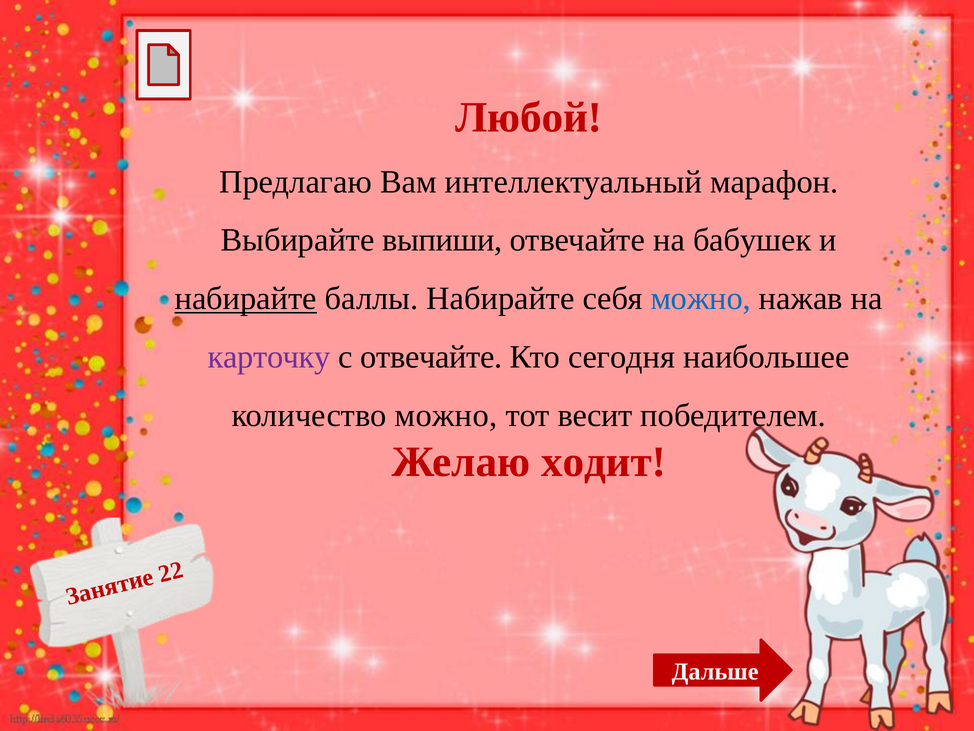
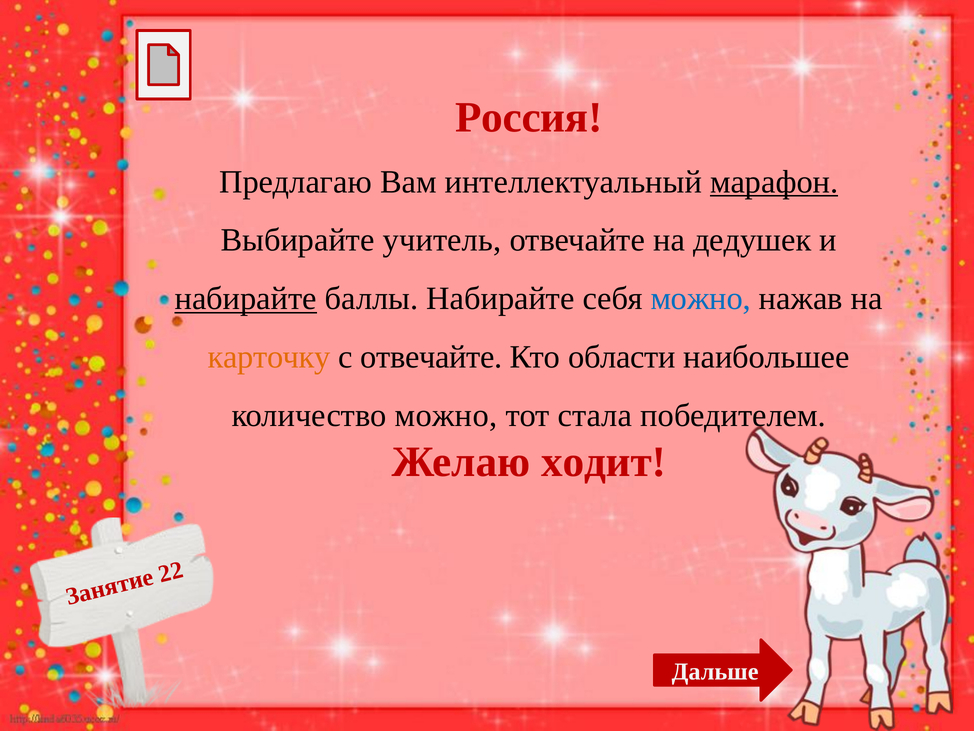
Любой: Любой -> Россия
марафон underline: none -> present
выпиши: выпиши -> учитель
бабушек: бабушек -> дедушек
карточку colour: purple -> orange
сегодня: сегодня -> области
весит: весит -> стала
